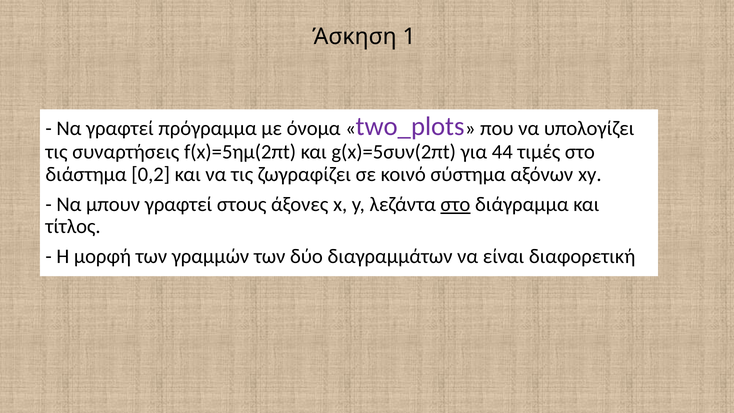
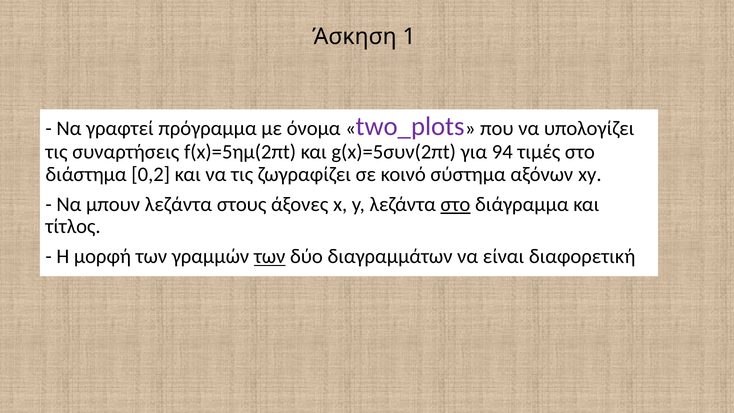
44: 44 -> 94
μπουν γραφτεί: γραφτεί -> λεζάντα
των at (270, 257) underline: none -> present
